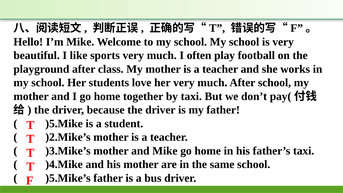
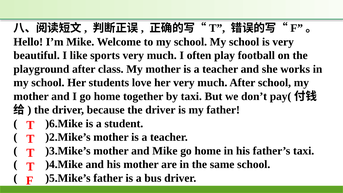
)5.Mike: )5.Mike -> )6.Mike
